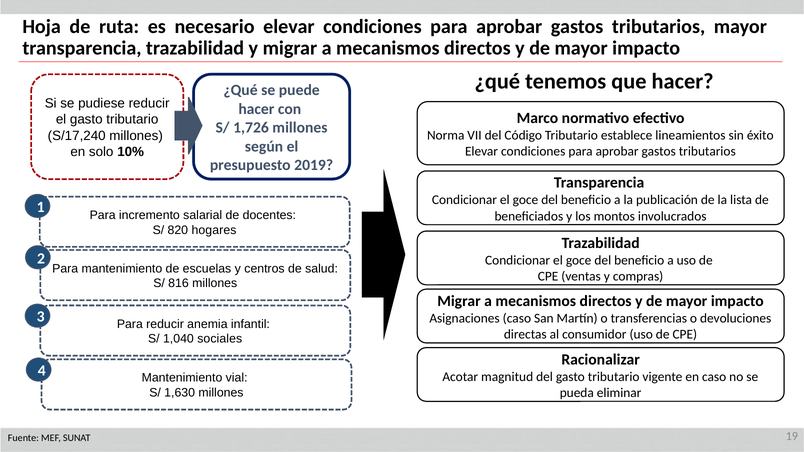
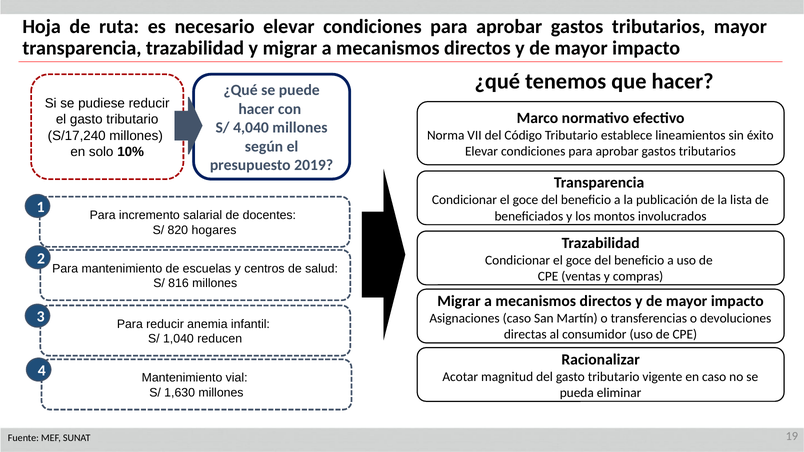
1,726: 1,726 -> 4,040
sociales: sociales -> reducen
